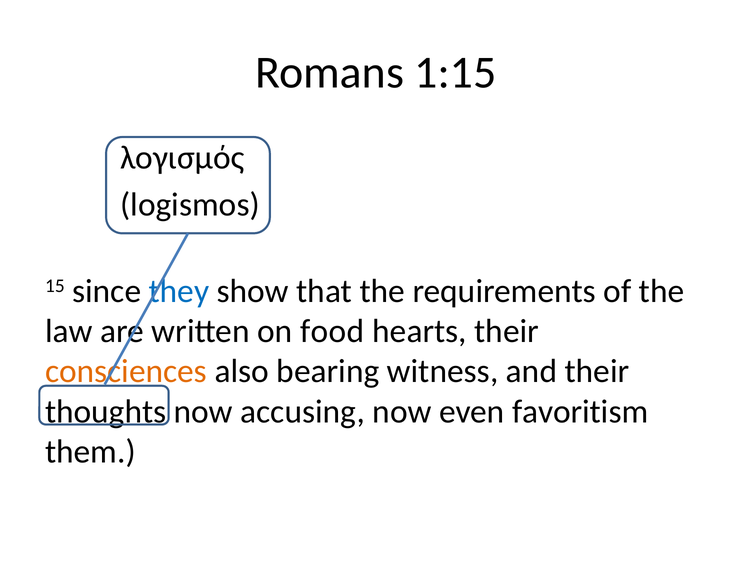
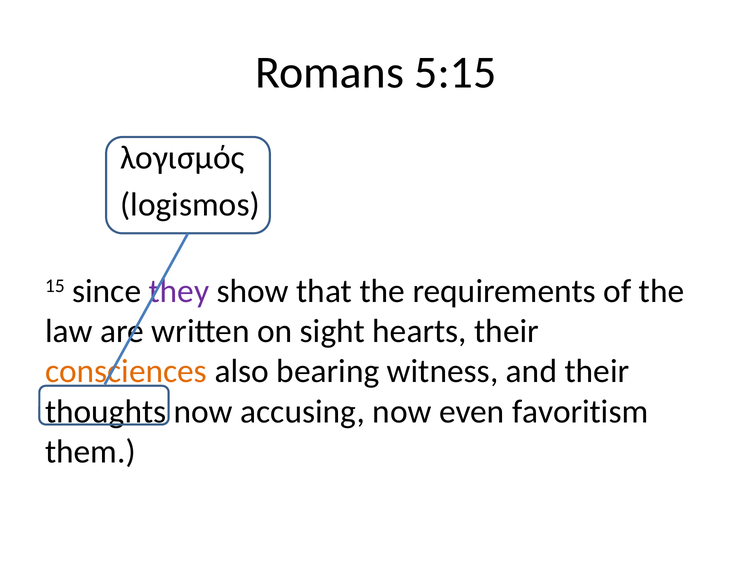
1:15: 1:15 -> 5:15
they colour: blue -> purple
food: food -> sight
